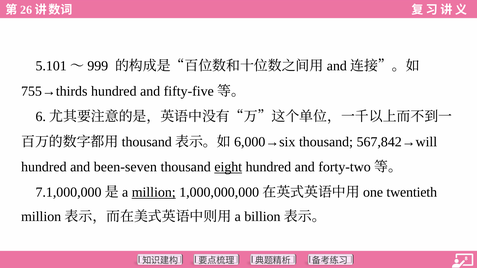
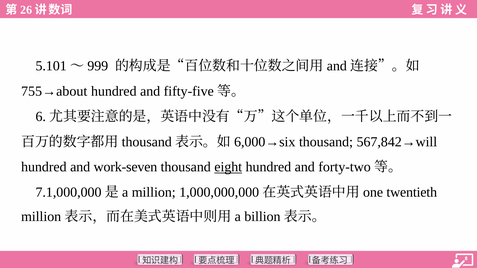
755→thirds: 755→thirds -> 755→about
been-seven: been-seven -> work-seven
million underline: present -> none
